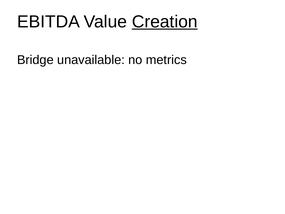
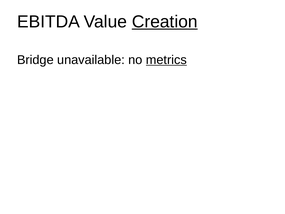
metrics underline: none -> present
